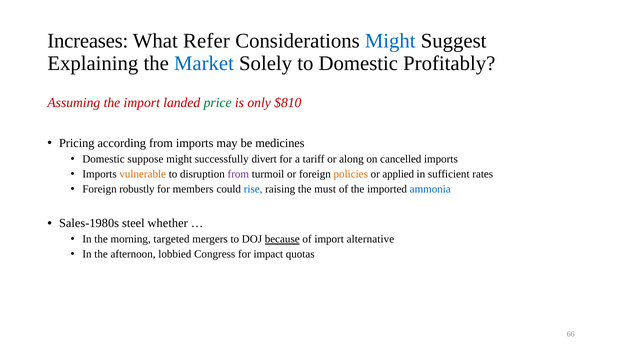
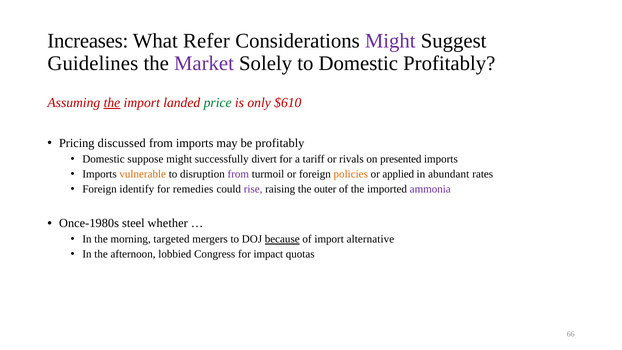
Might at (390, 41) colour: blue -> purple
Explaining: Explaining -> Guidelines
Market colour: blue -> purple
the at (112, 103) underline: none -> present
$810: $810 -> $610
according: according -> discussed
be medicines: medicines -> profitably
along: along -> rivals
cancelled: cancelled -> presented
sufficient: sufficient -> abundant
robustly: robustly -> identify
members: members -> remedies
rise colour: blue -> purple
must: must -> outer
ammonia colour: blue -> purple
Sales-1980s: Sales-1980s -> Once-1980s
